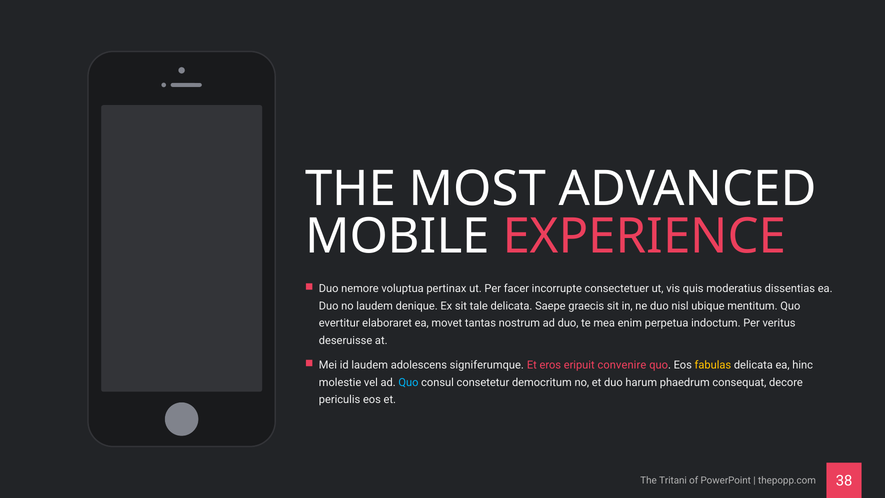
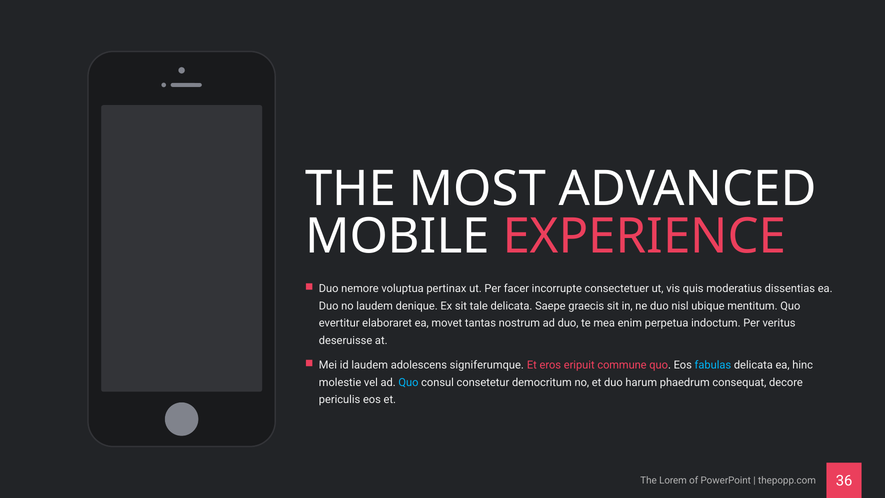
convenire: convenire -> commune
fabulas colour: yellow -> light blue
Tritani: Tritani -> Lorem
38: 38 -> 36
